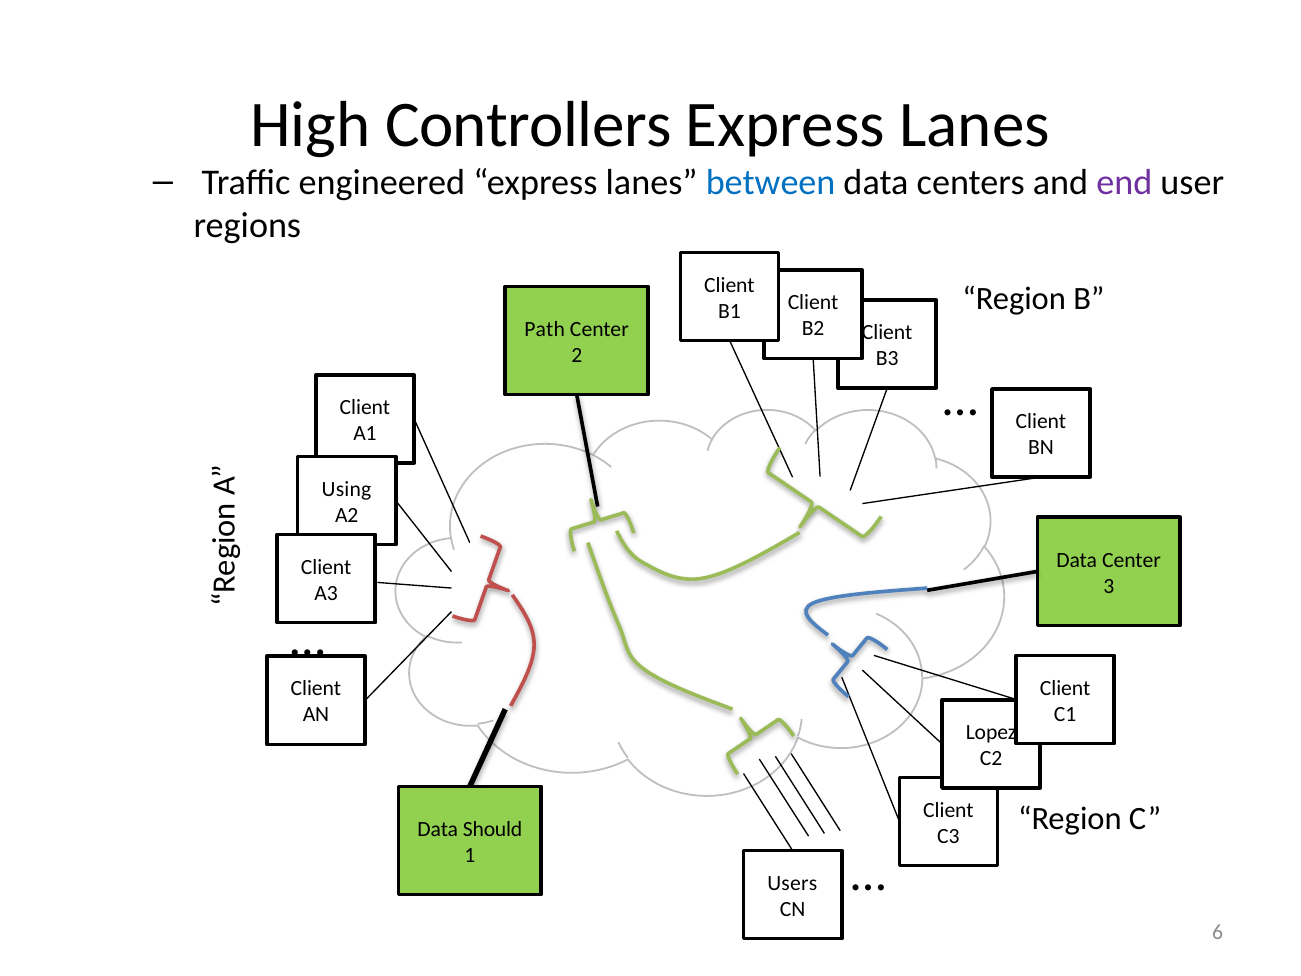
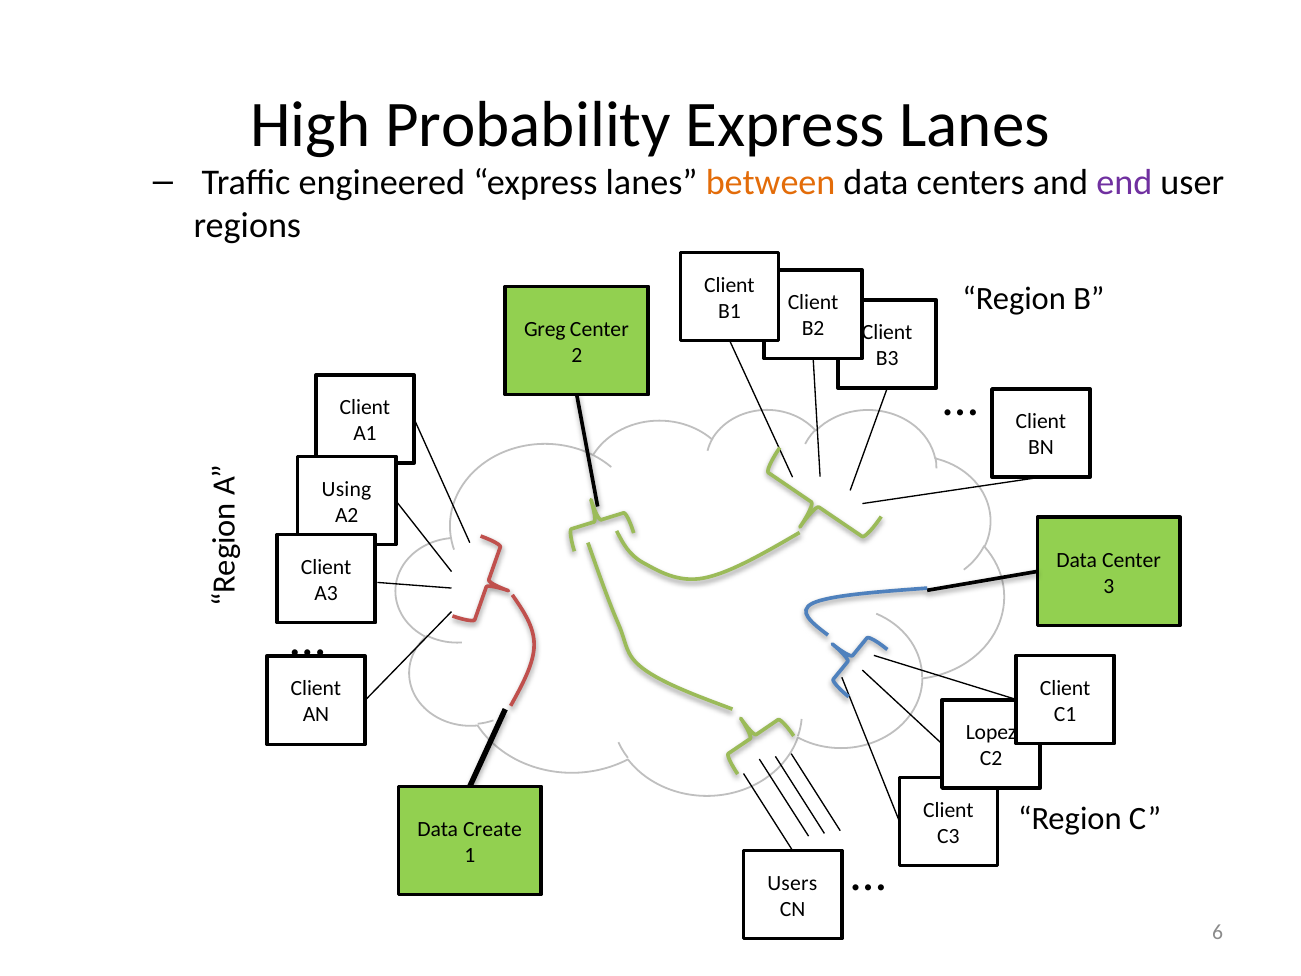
Controllers: Controllers -> Probability
between colour: blue -> orange
Path: Path -> Greg
Should: Should -> Create
